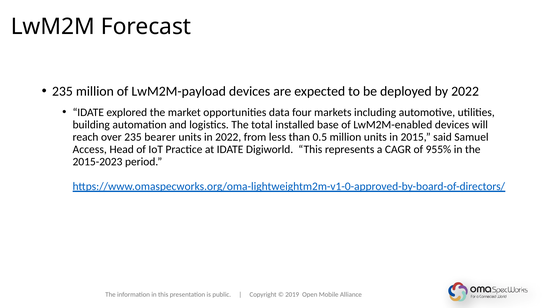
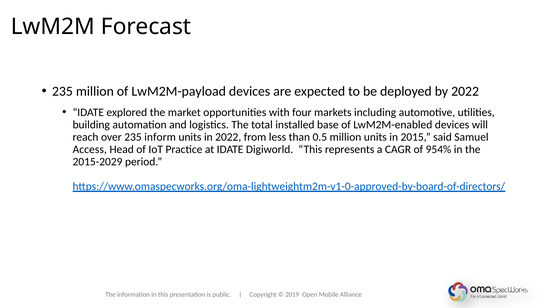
data: data -> with
bearer: bearer -> inform
955%: 955% -> 954%
2015-2023: 2015-2023 -> 2015-2029
